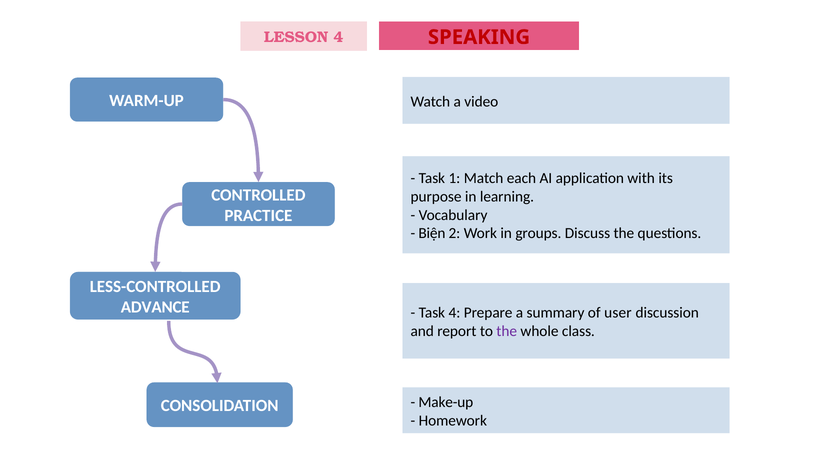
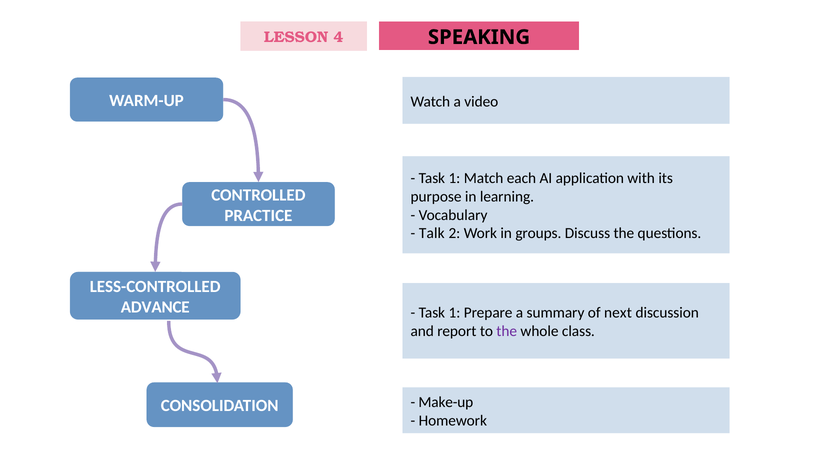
SPEAKING colour: red -> black
Biện: Biện -> Talk
4 at (454, 312): 4 -> 1
user: user -> next
